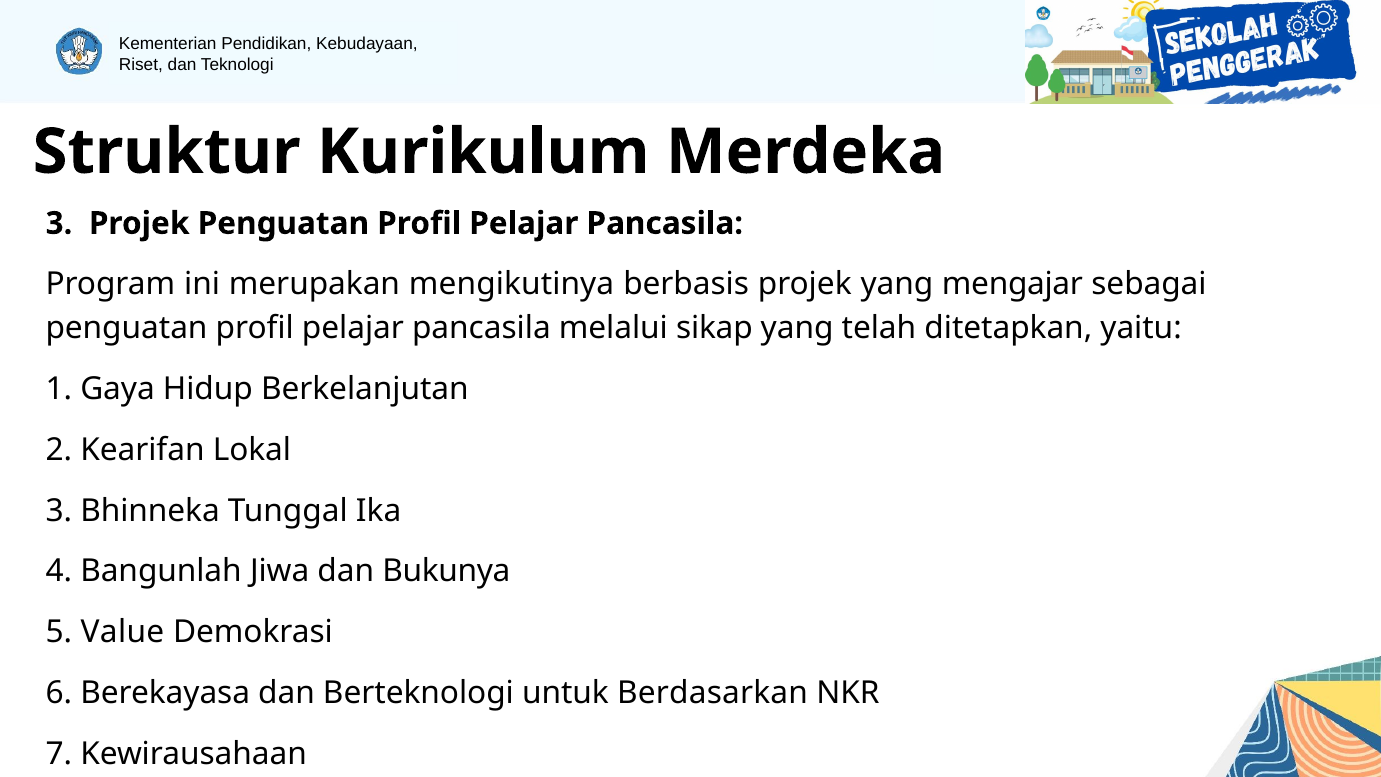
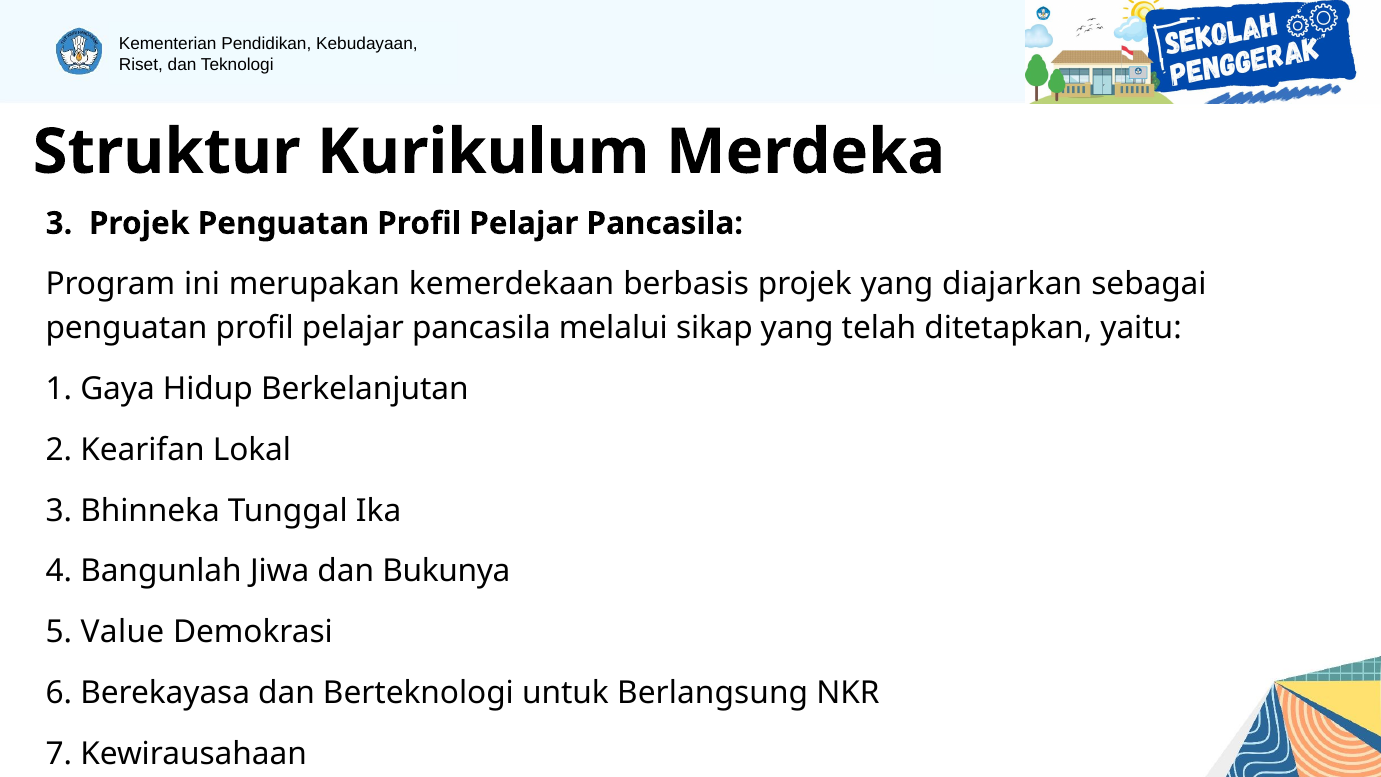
mengikutinya: mengikutinya -> kemerdekaan
mengajar: mengajar -> diajarkan
Berdasarkan: Berdasarkan -> Berlangsung
